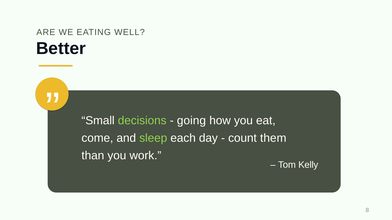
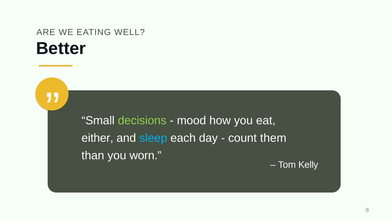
going: going -> mood
come: come -> either
sleep colour: light green -> light blue
work: work -> worn
